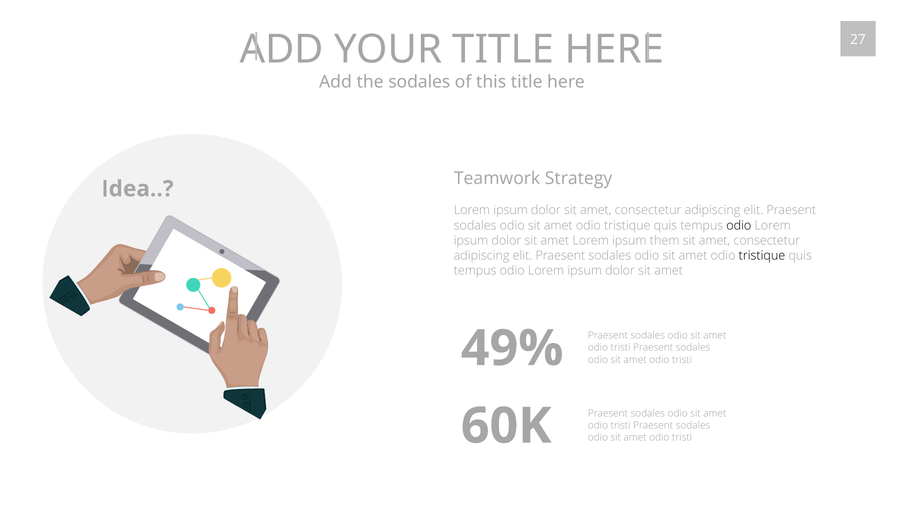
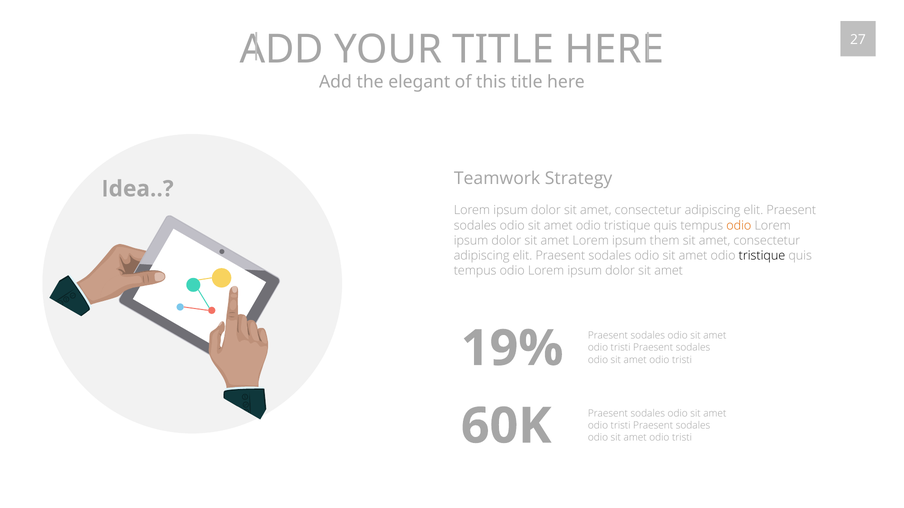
the sodales: sodales -> elegant
odio at (739, 226) colour: black -> orange
49%: 49% -> 19%
